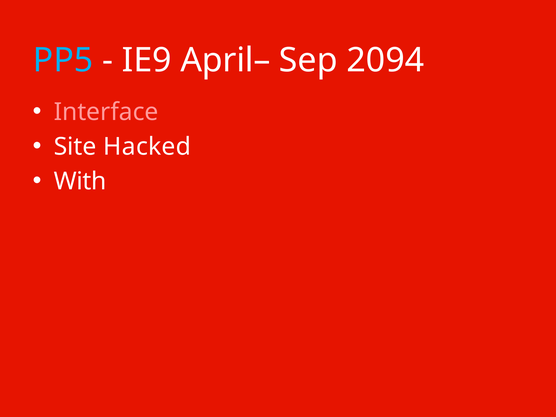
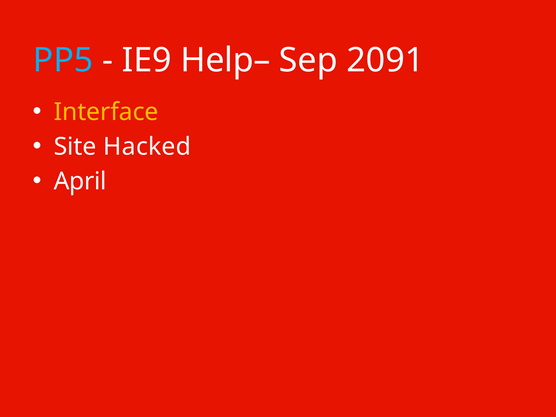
April–: April– -> Help–
2094: 2094 -> 2091
Interface colour: pink -> yellow
With: With -> April
